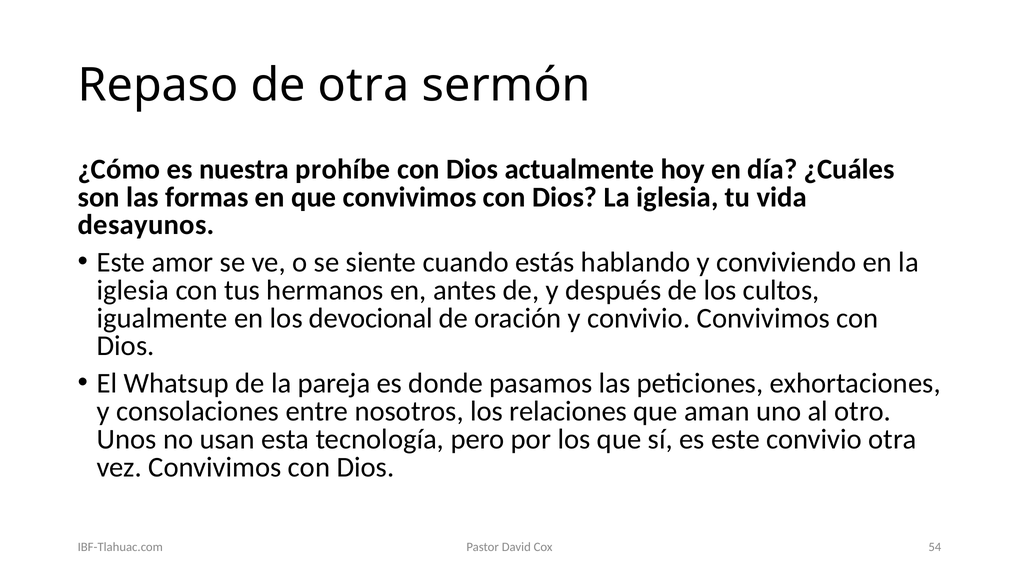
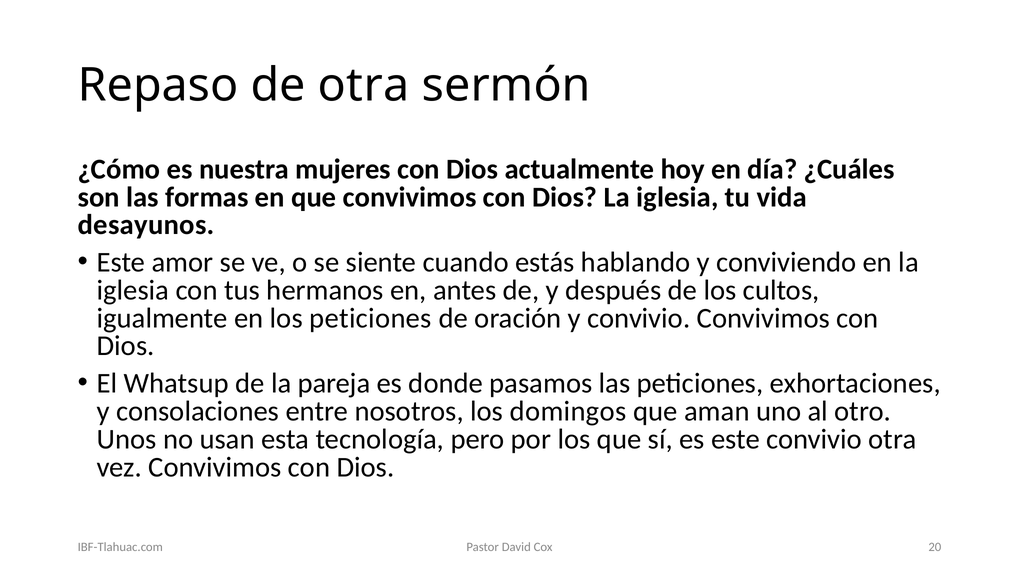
prohíbe: prohíbe -> mujeres
los devocional: devocional -> peticiones
relaciones: relaciones -> domingos
54: 54 -> 20
